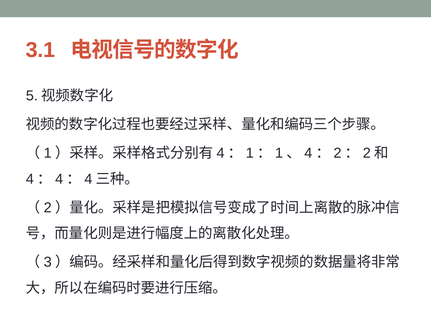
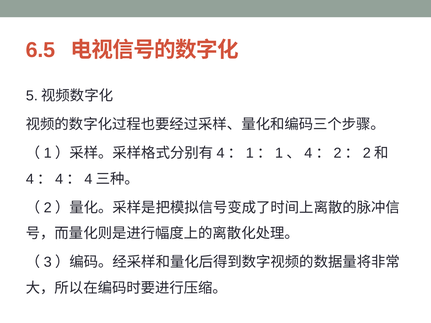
3.1: 3.1 -> 6.5
